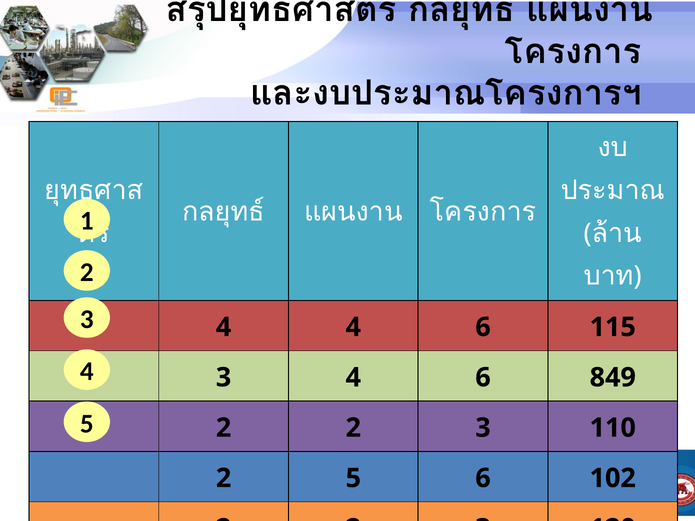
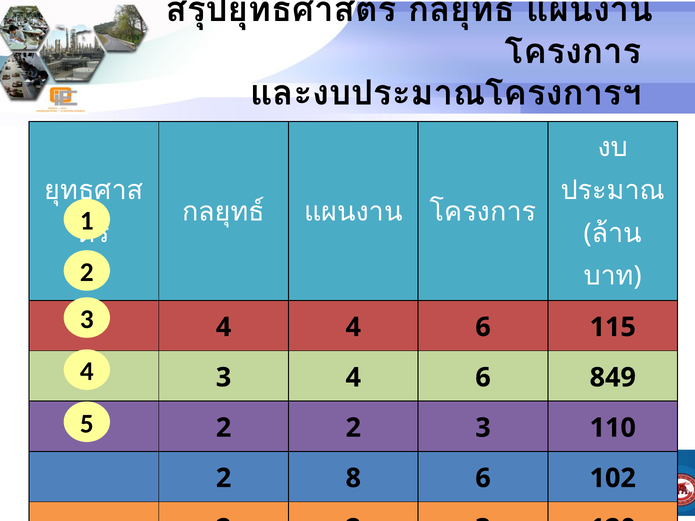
2 5: 5 -> 8
